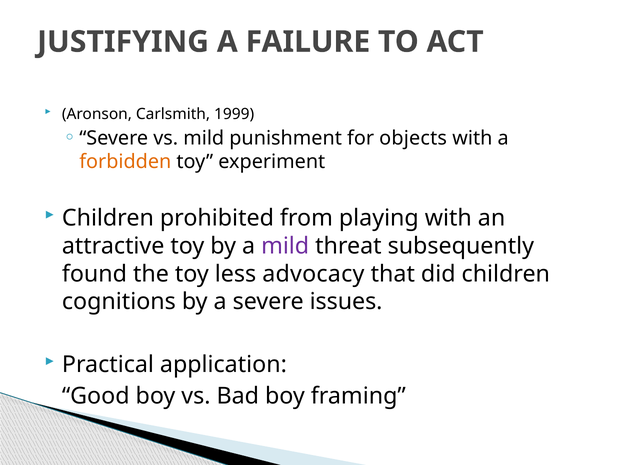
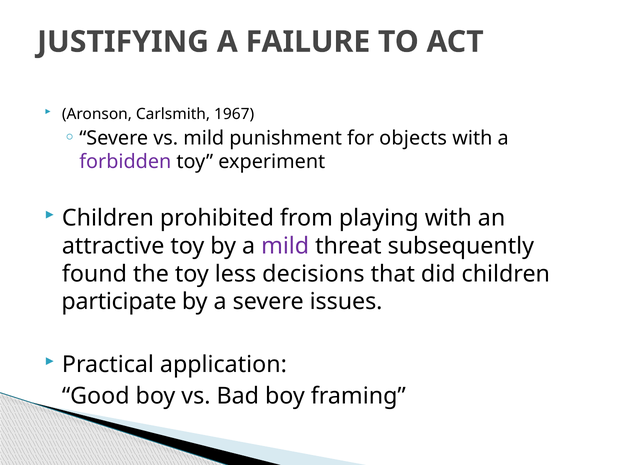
1999: 1999 -> 1967
forbidden colour: orange -> purple
advocacy: advocacy -> decisions
cognitions: cognitions -> participate
